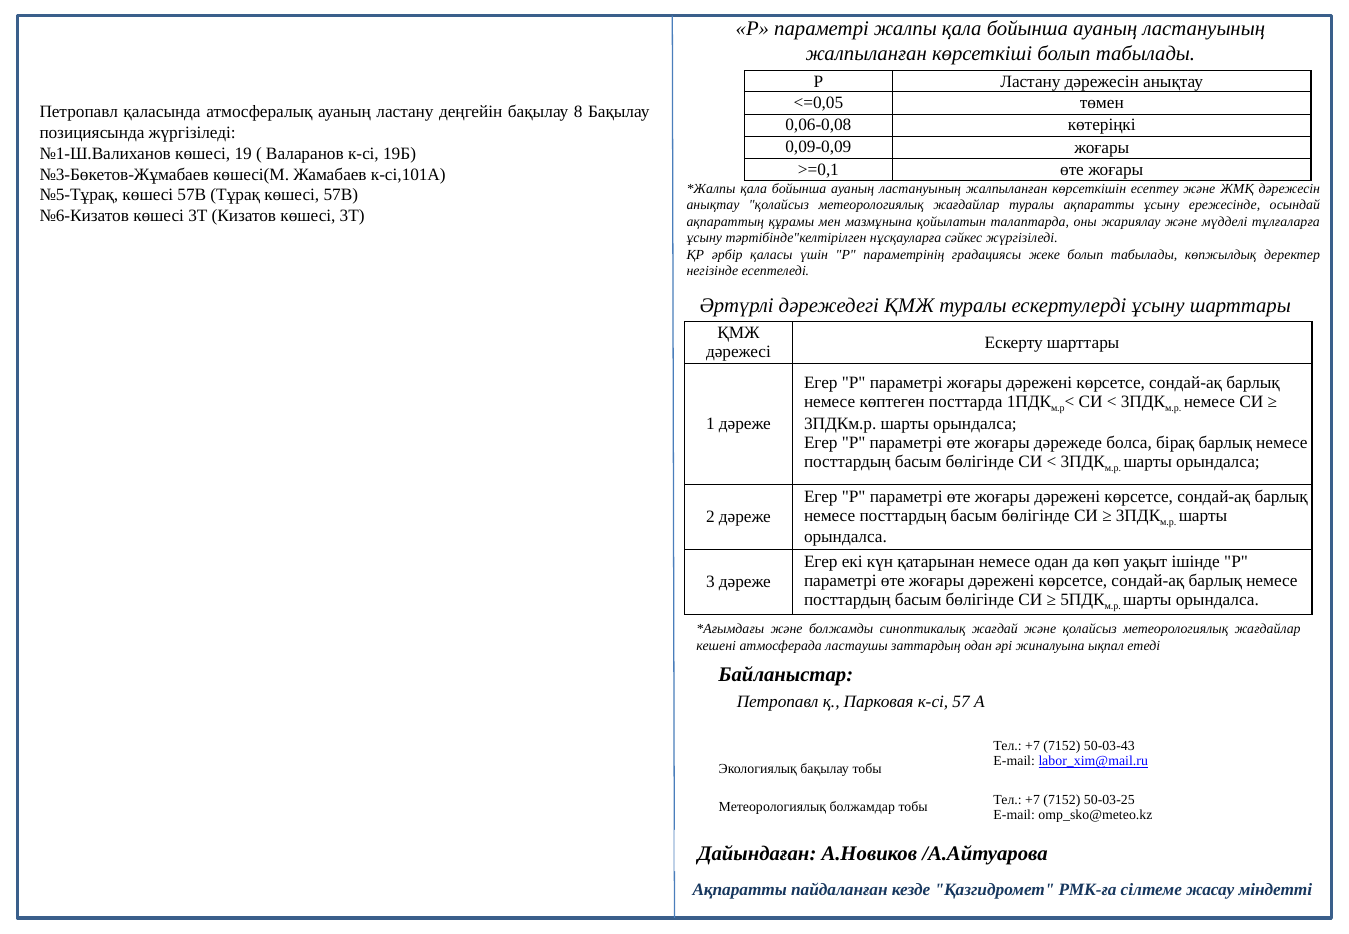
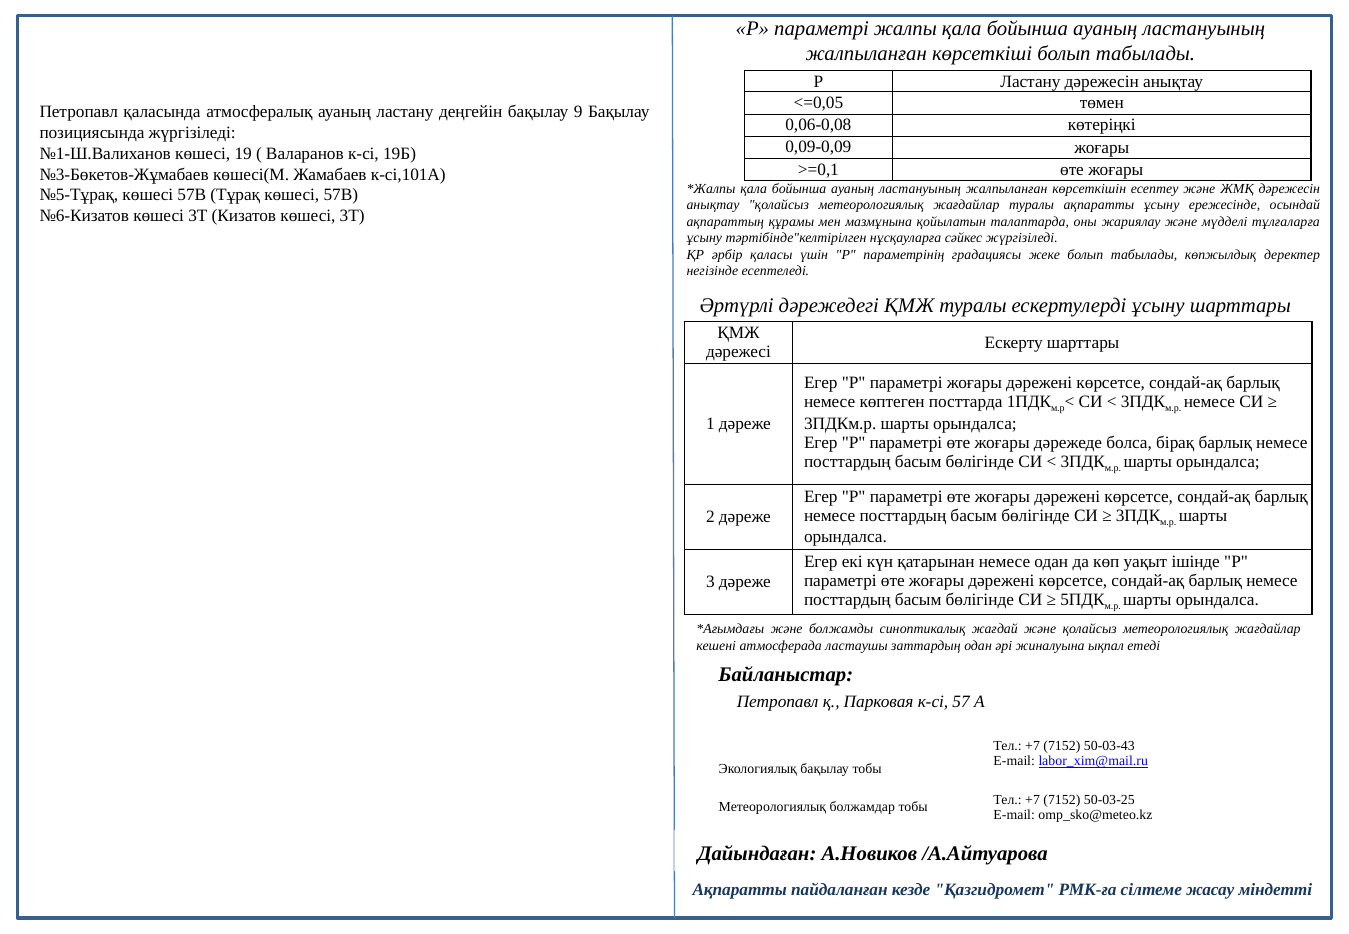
8: 8 -> 9
